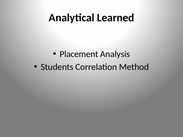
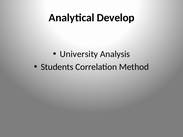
Learned: Learned -> Develop
Placement: Placement -> University
